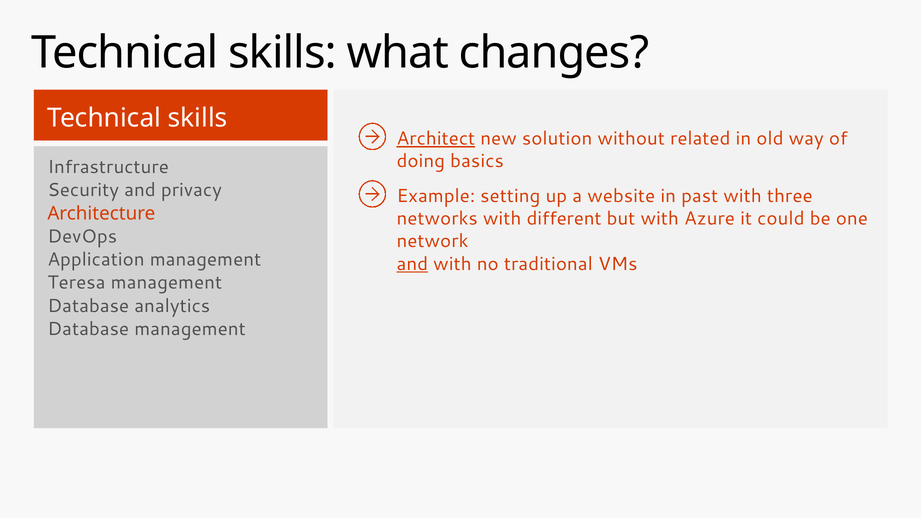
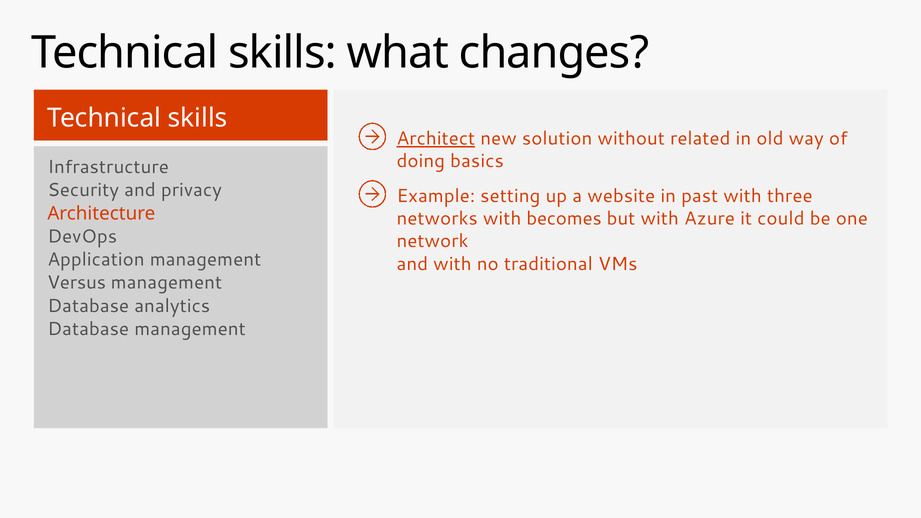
different: different -> becomes
and at (412, 264) underline: present -> none
Teresa: Teresa -> Versus
